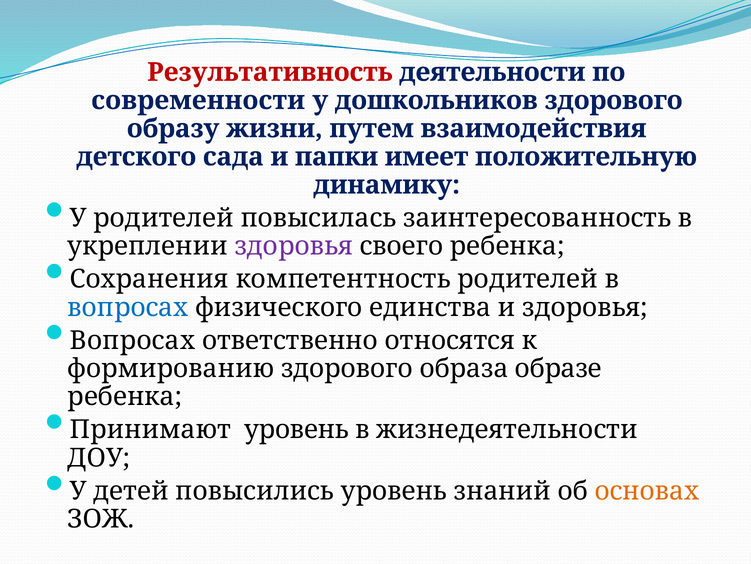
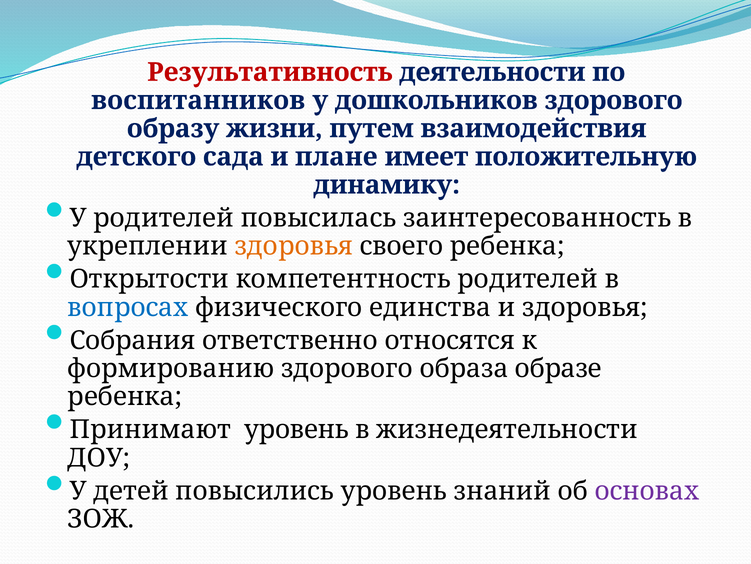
современности: современности -> воспитанников
папки: папки -> плане
здоровья at (294, 246) colour: purple -> orange
Сохранения: Сохранения -> Открытости
Вопросах at (132, 340): Вопросах -> Собрания
основах colour: orange -> purple
